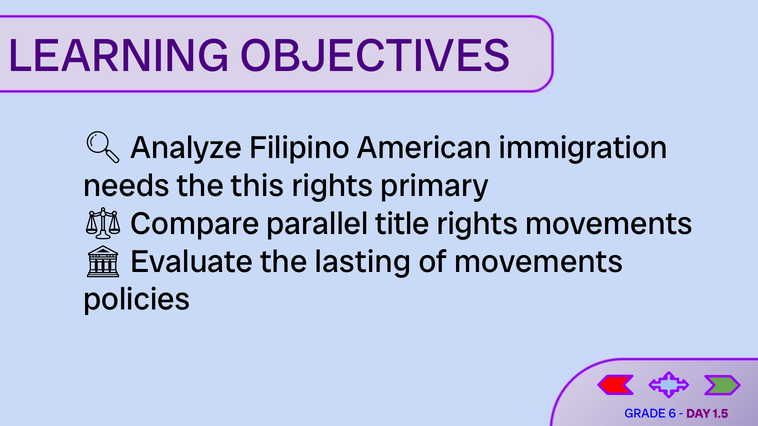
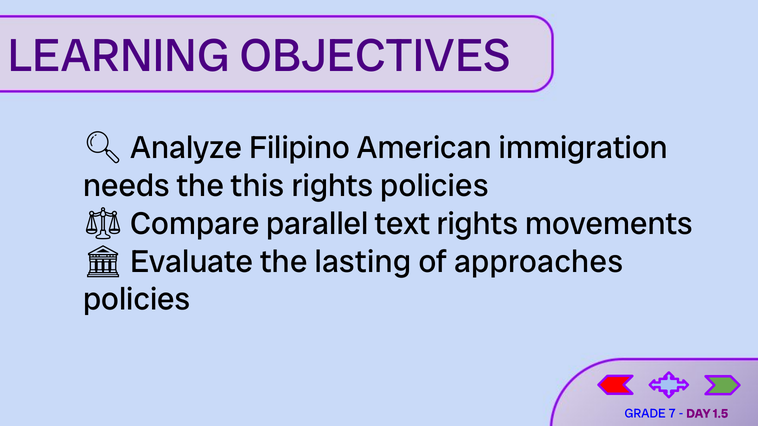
rights primary: primary -> policies
title: title -> text
of movements: movements -> approaches
6: 6 -> 7
